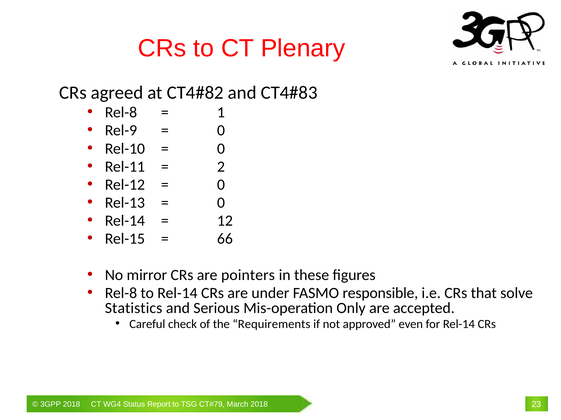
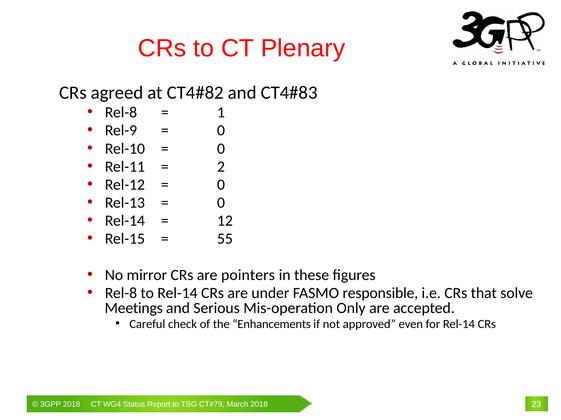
66: 66 -> 55
Statistics: Statistics -> Meetings
Requirements: Requirements -> Enhancements
